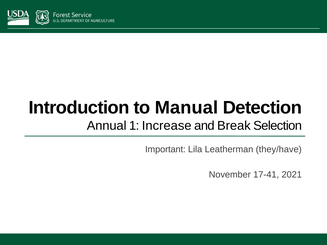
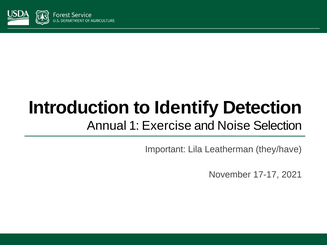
Manual: Manual -> Identify
Increase: Increase -> Exercise
Break: Break -> Noise
17-41: 17-41 -> 17-17
